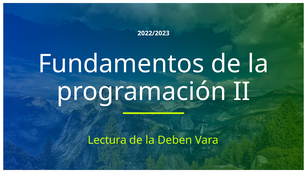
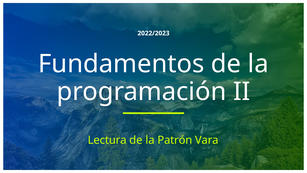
Deben: Deben -> Patrón
